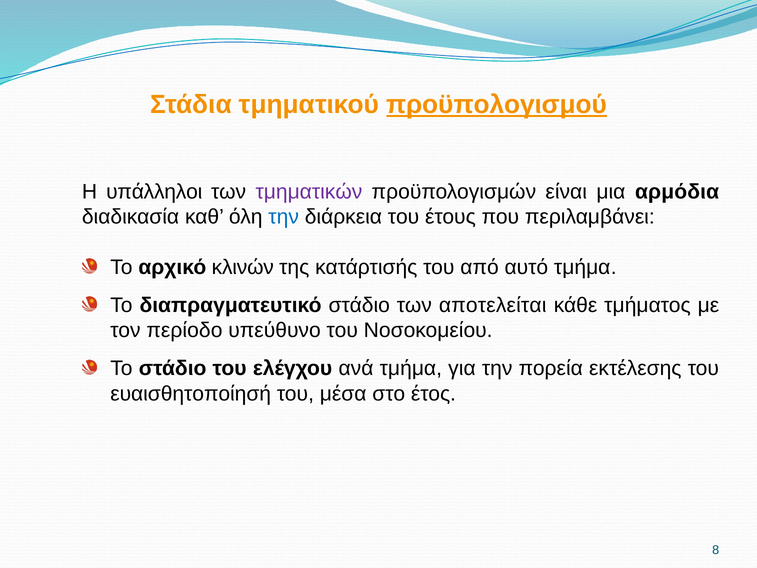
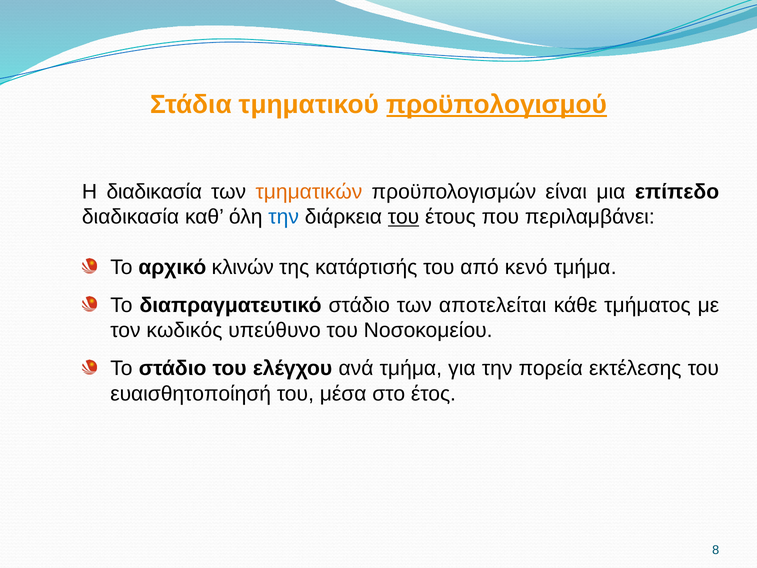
Η υπάλληλοι: υπάλληλοι -> διαδικασία
τμηματικών colour: purple -> orange
αρμόδια: αρμόδια -> επίπεδο
του at (404, 217) underline: none -> present
αυτό: αυτό -> κενό
περίοδο: περίοδο -> κωδικός
